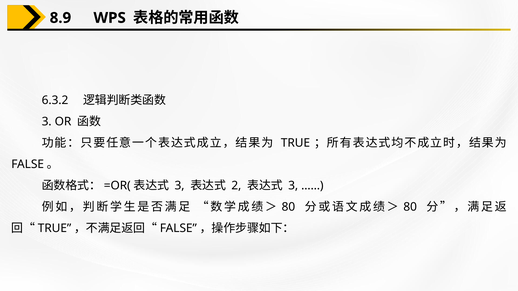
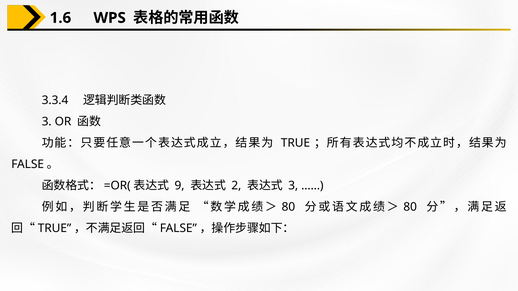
8.9: 8.9 -> 1.6
6.3.2: 6.3.2 -> 3.3.4
3 at (180, 186): 3 -> 9
